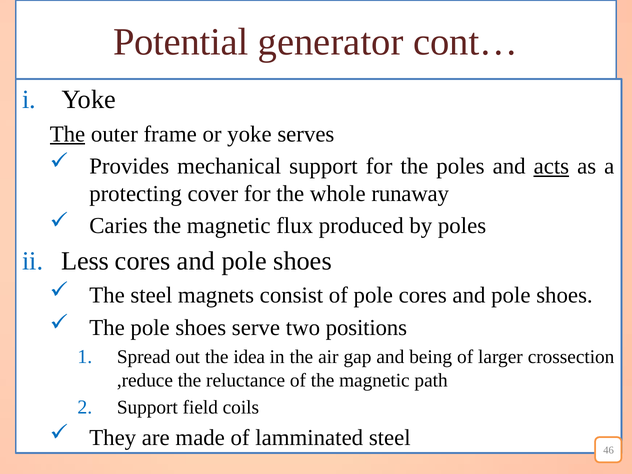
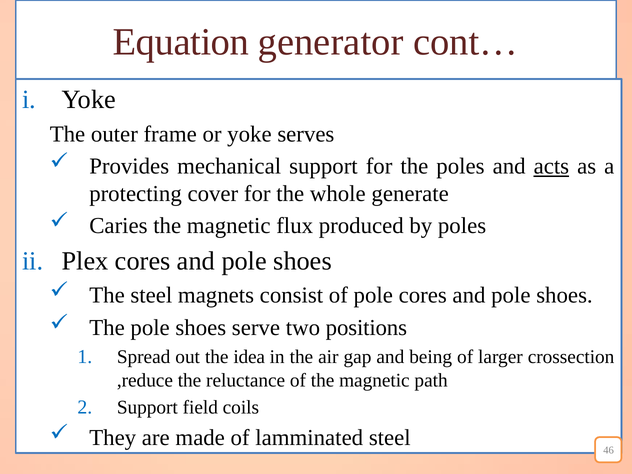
Potential: Potential -> Equation
The at (67, 134) underline: present -> none
runaway: runaway -> generate
Less: Less -> Plex
